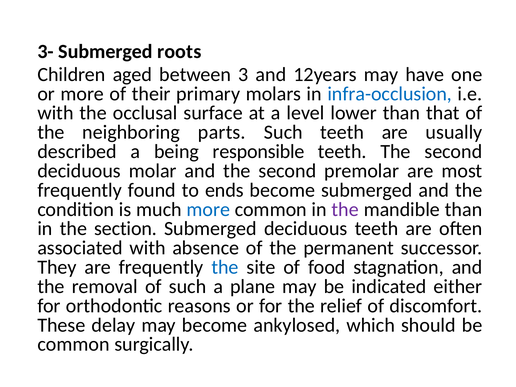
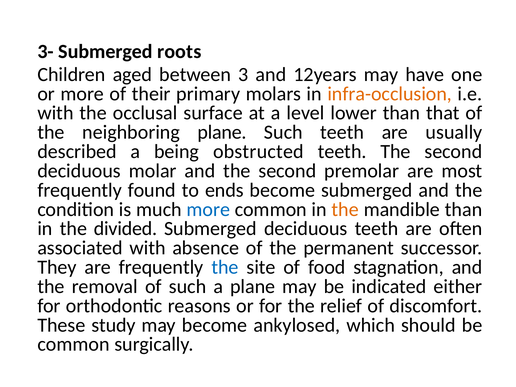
infra-occlusion colour: blue -> orange
neighboring parts: parts -> plane
responsible: responsible -> obstructed
the at (345, 209) colour: purple -> orange
section: section -> divided
delay: delay -> study
